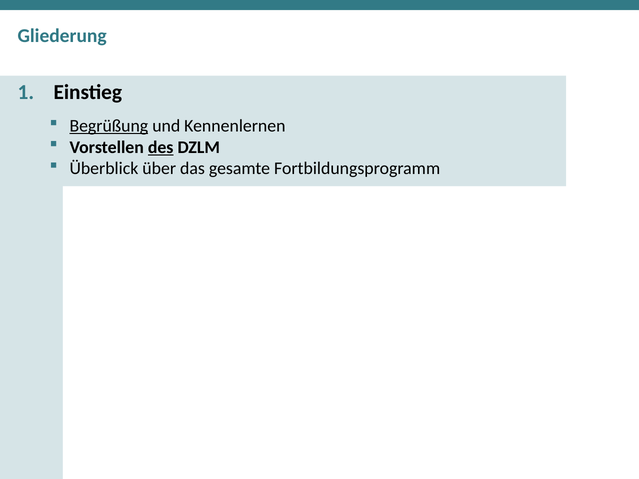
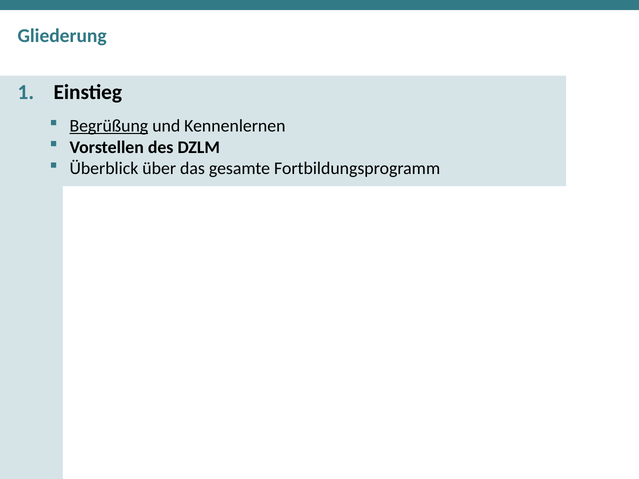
des underline: present -> none
